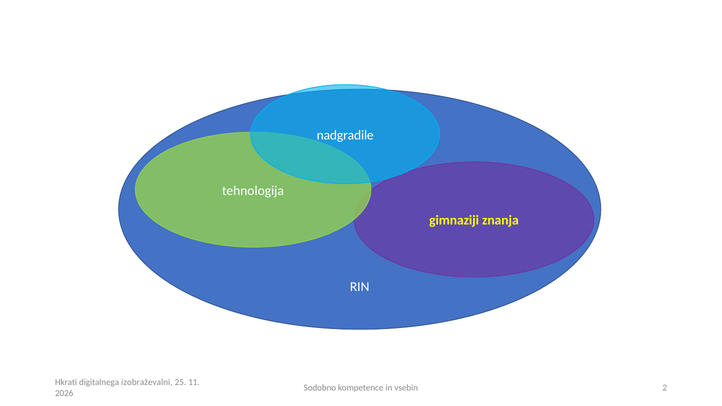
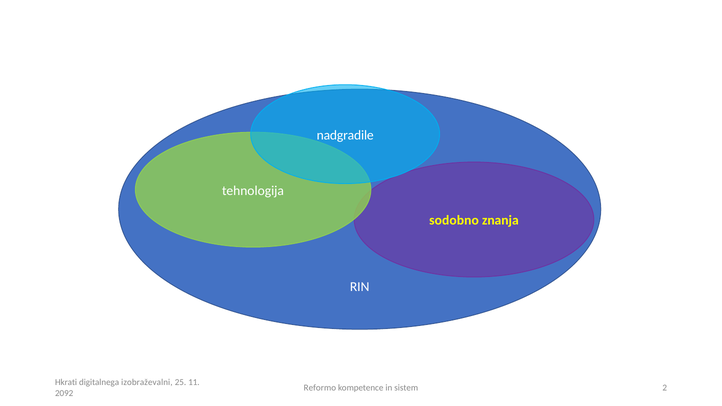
gimnaziji: gimnaziji -> sodobno
Sodobno: Sodobno -> Reformo
vsebin: vsebin -> sistem
2026: 2026 -> 2092
